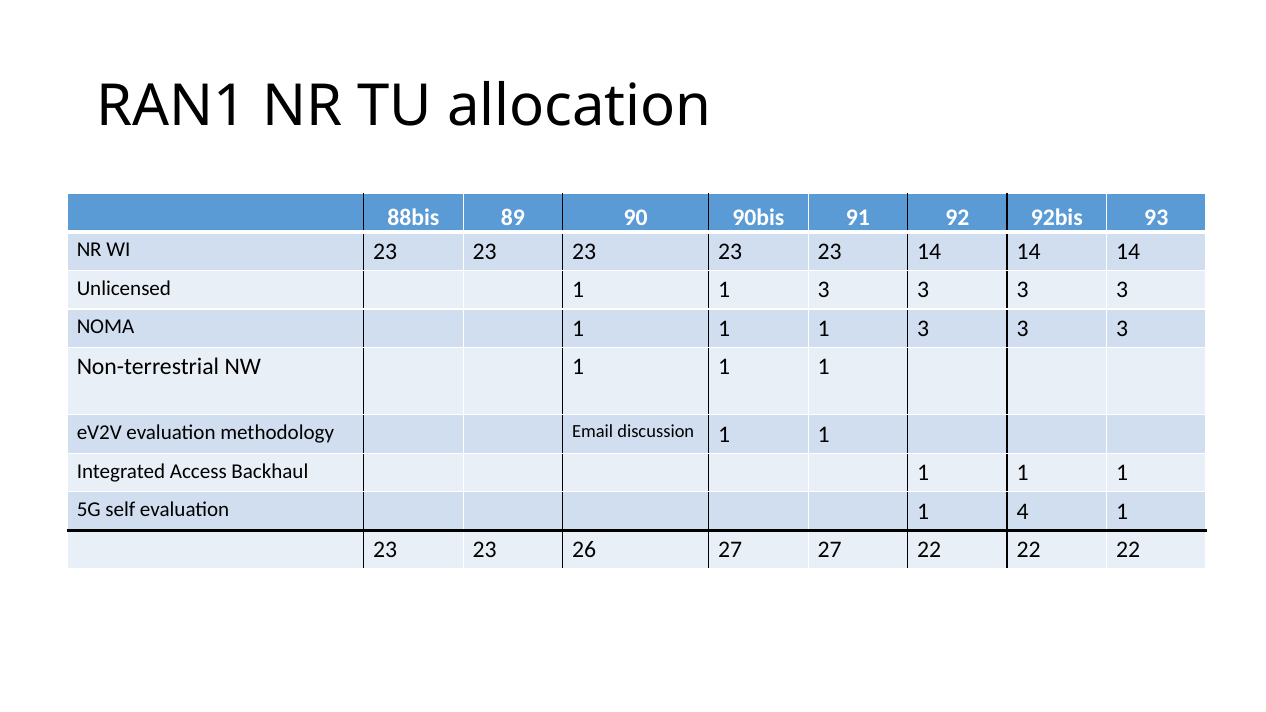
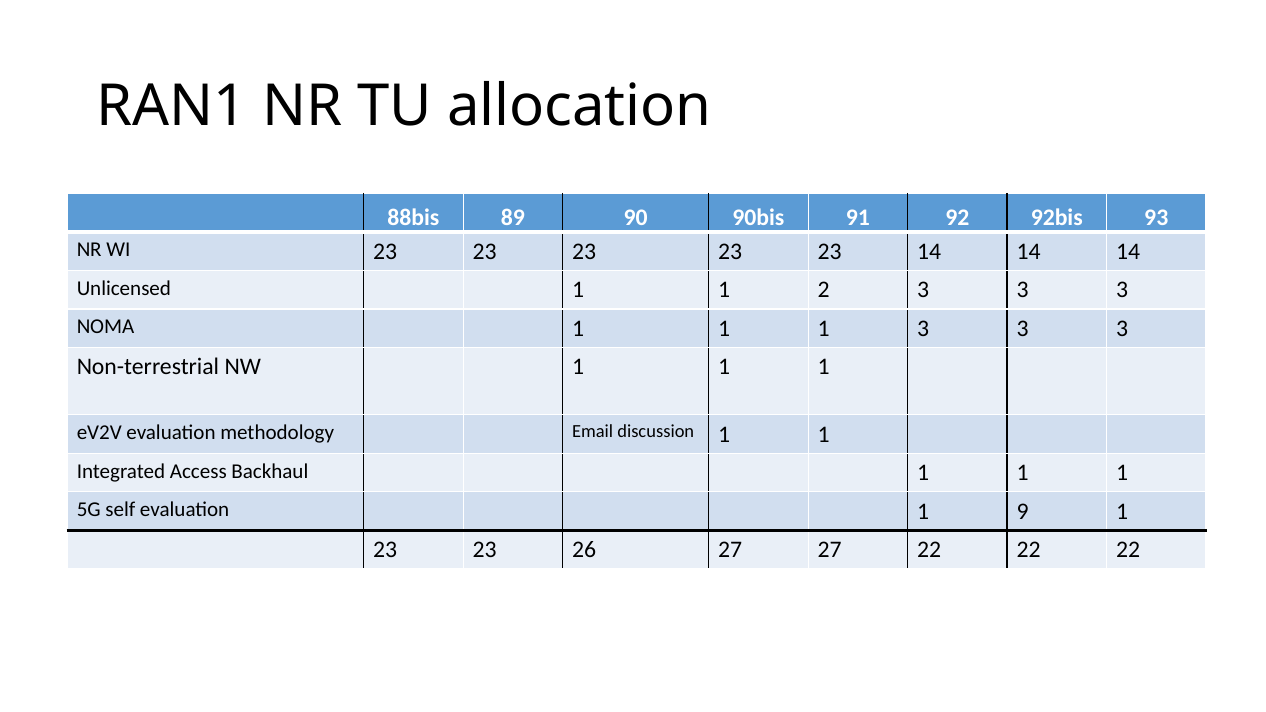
Unlicensed 1 1 3: 3 -> 2
4: 4 -> 9
